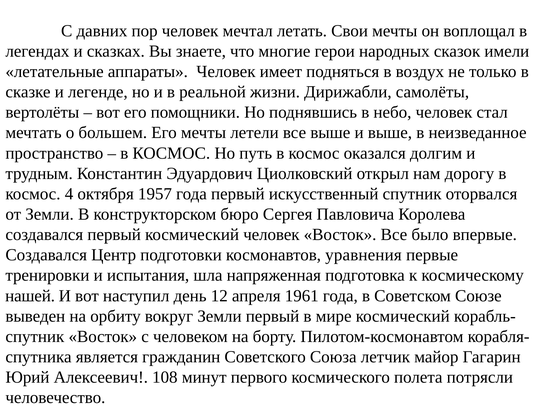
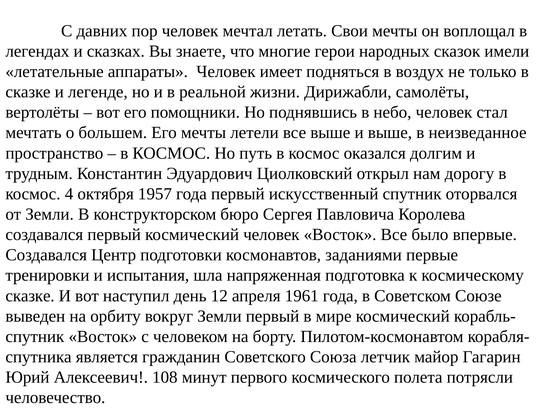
уравнения: уравнения -> заданиями
нашей at (30, 296): нашей -> сказке
